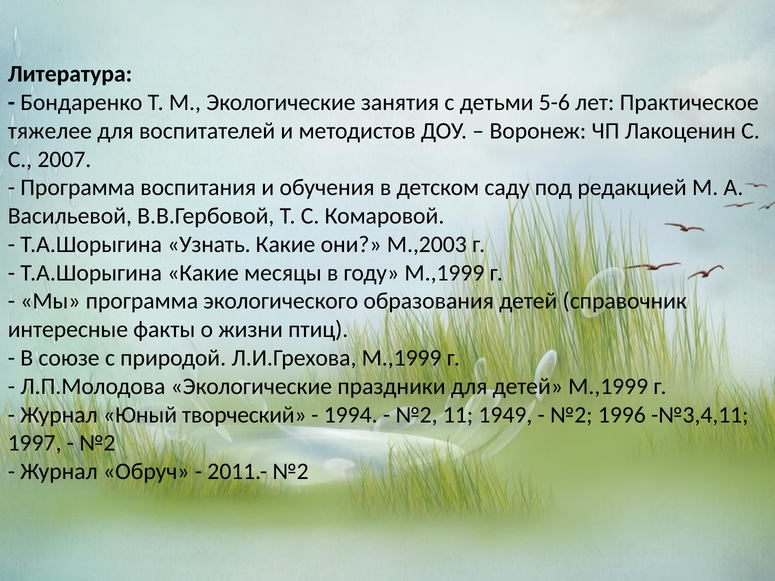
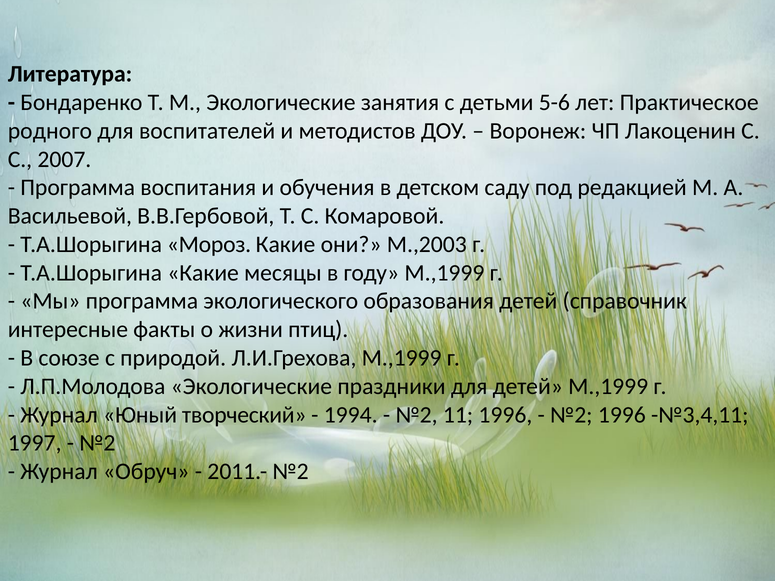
тяжелее: тяжелее -> родного
Узнать: Узнать -> Мороз
11 1949: 1949 -> 1996
